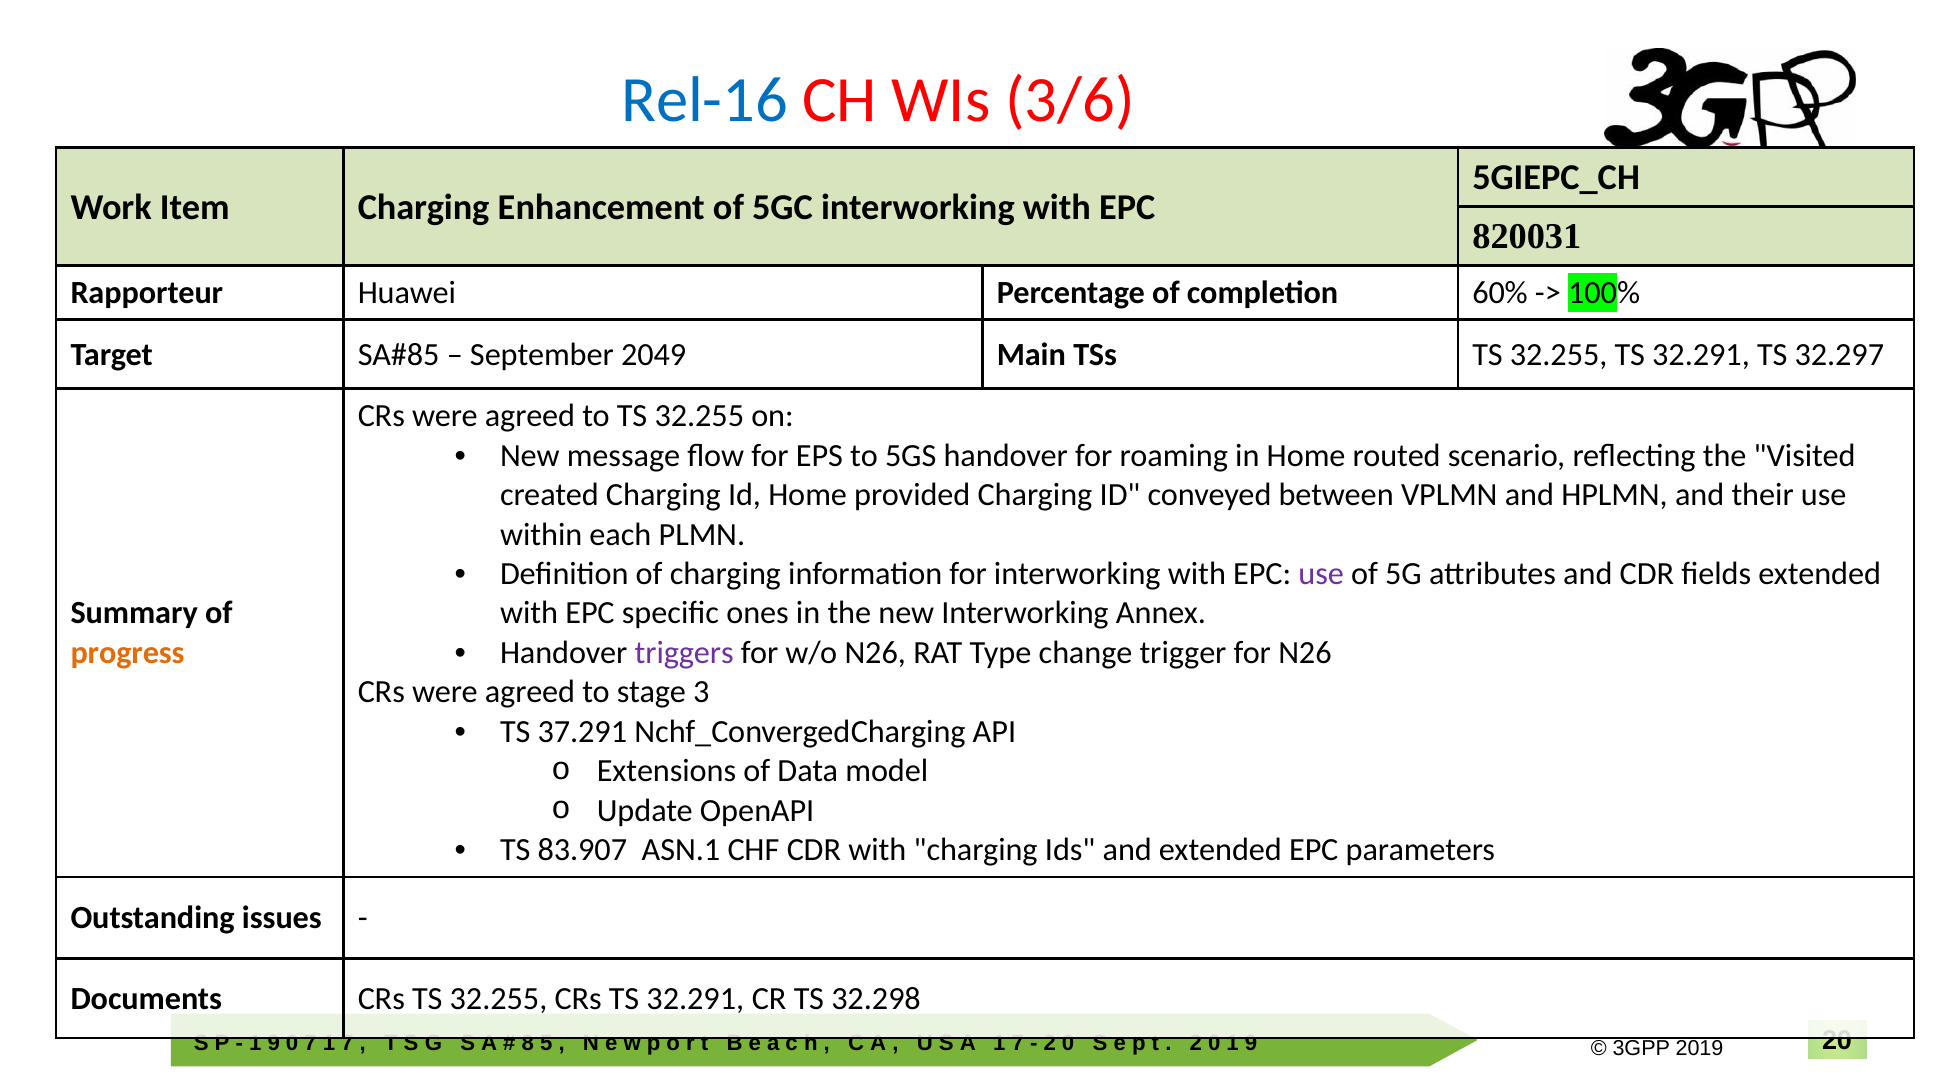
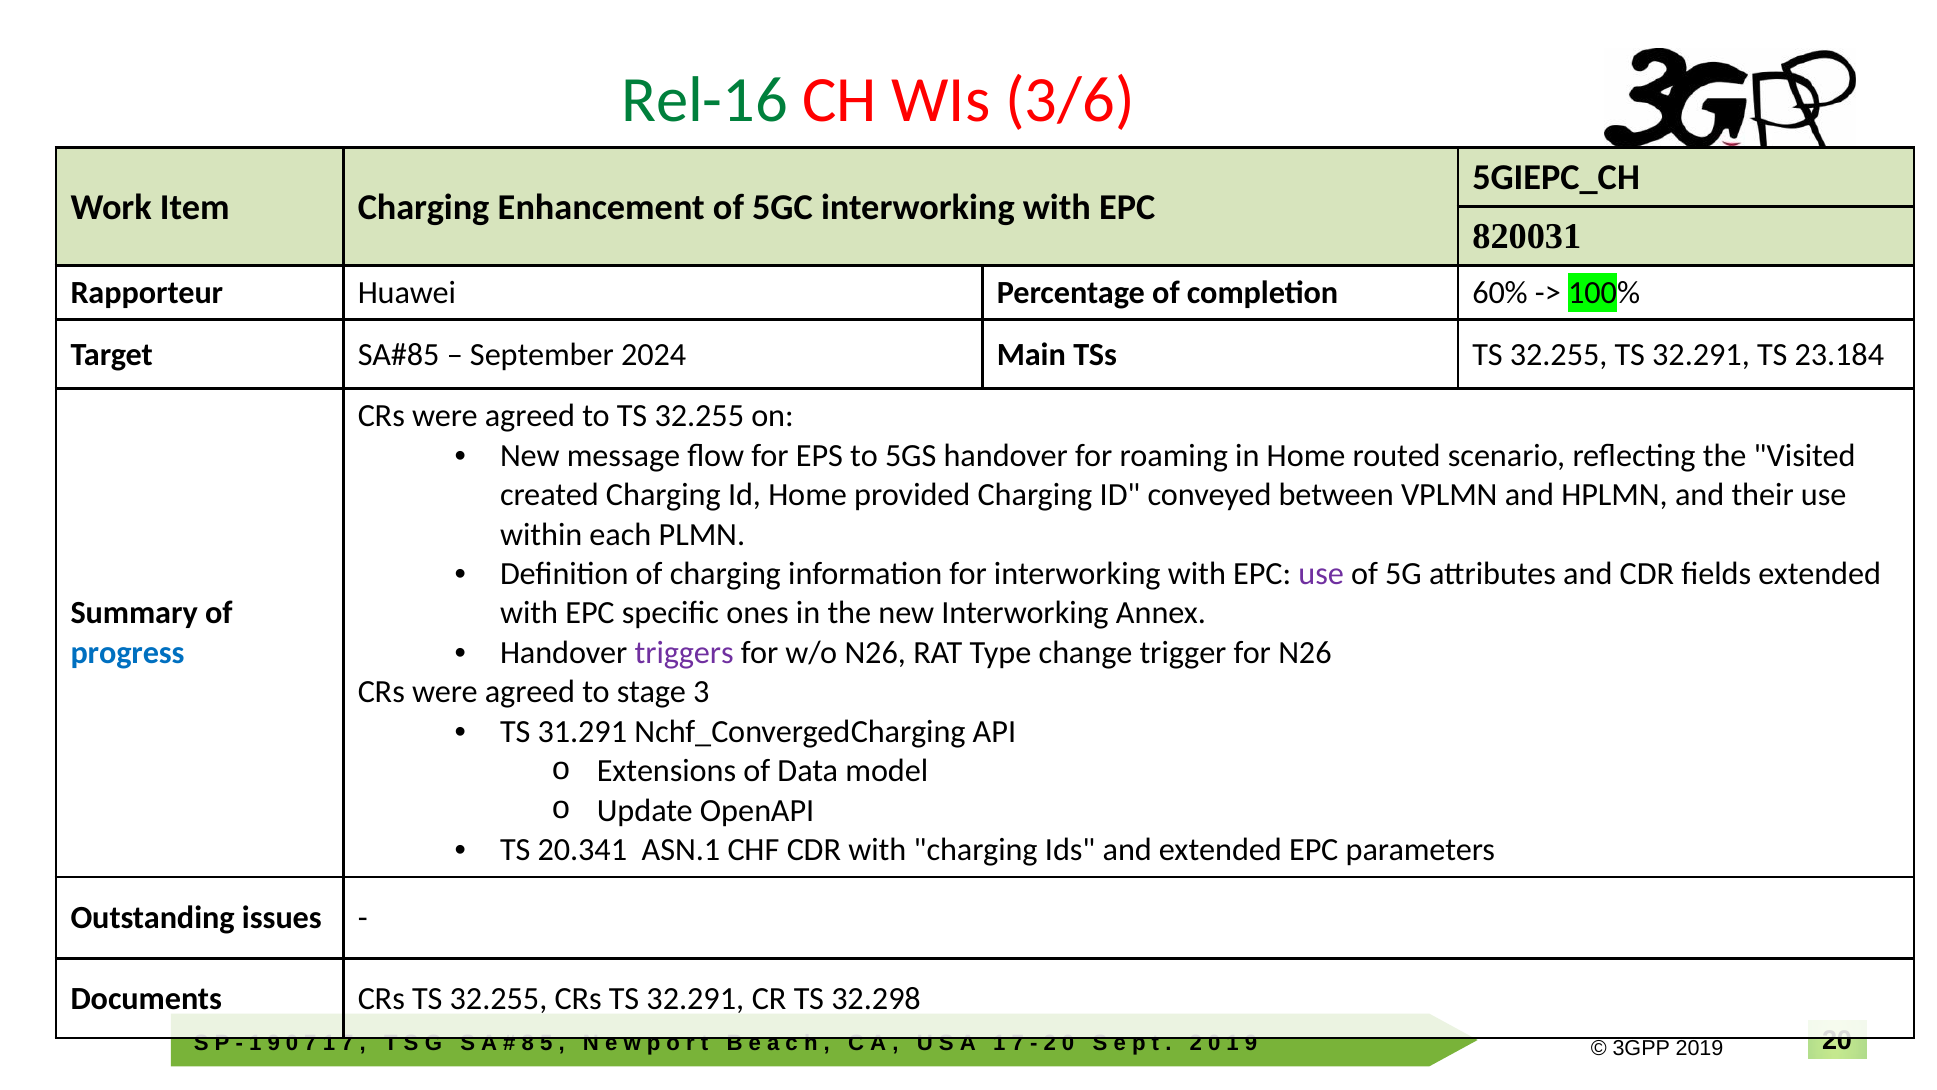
Rel-16 colour: blue -> green
2049: 2049 -> 2024
32.297: 32.297 -> 23.184
progress colour: orange -> blue
37.291: 37.291 -> 31.291
83.907: 83.907 -> 20.341
